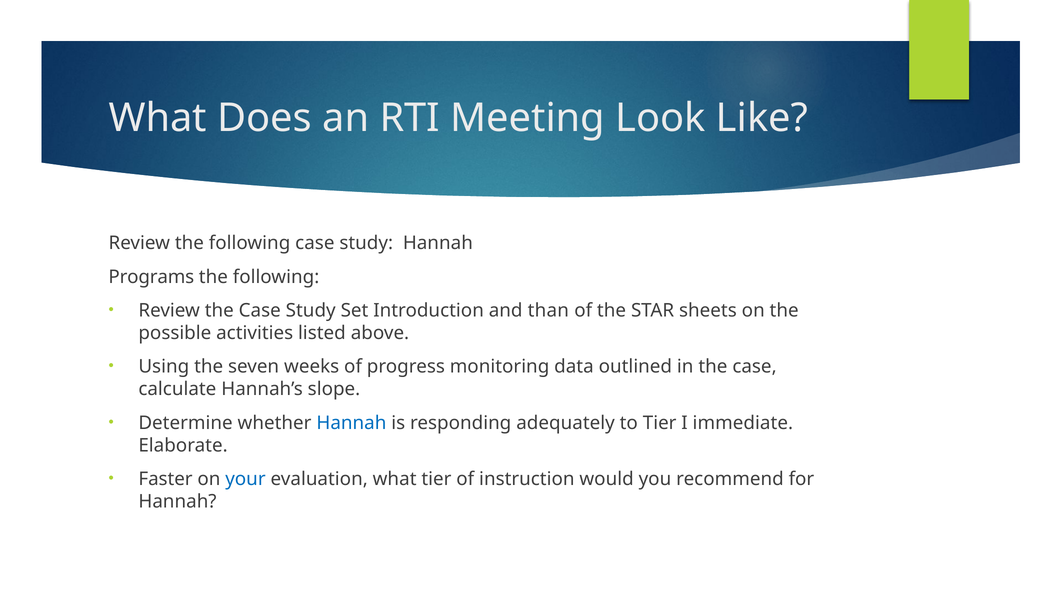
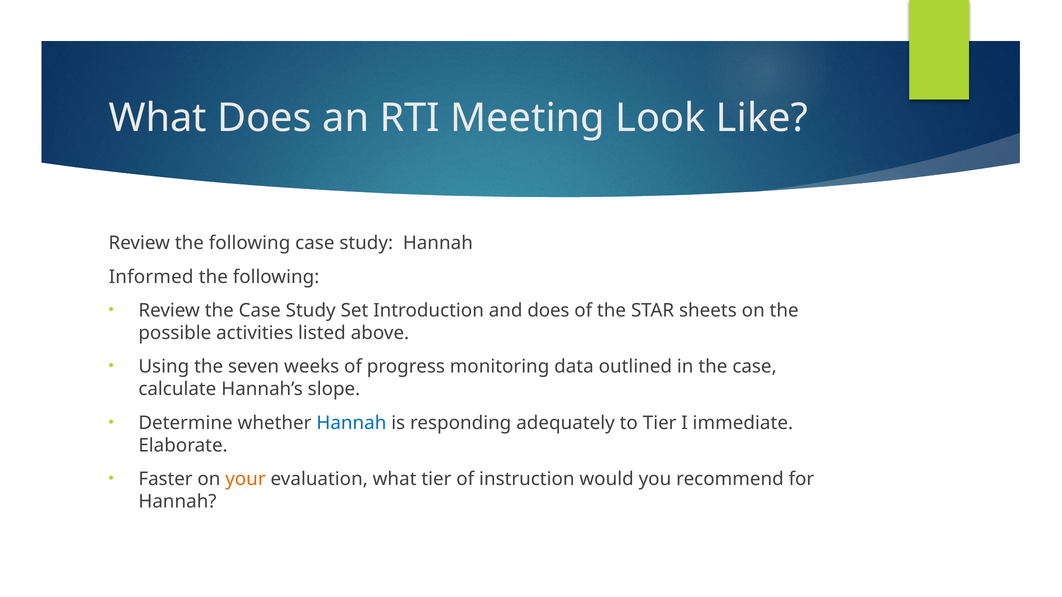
Programs: Programs -> Informed
and than: than -> does
your colour: blue -> orange
